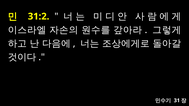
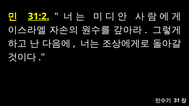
31:2 underline: none -> present
